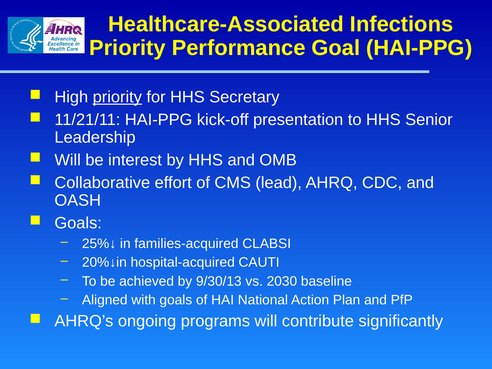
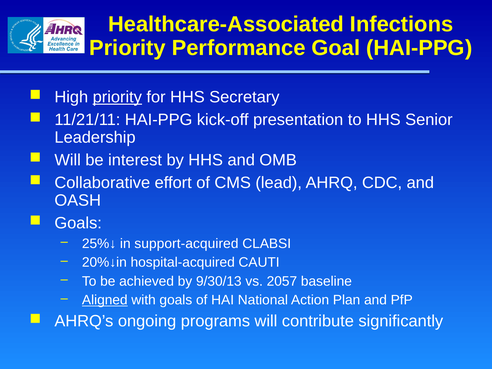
families-acquired: families-acquired -> support-acquired
2030: 2030 -> 2057
Aligned underline: none -> present
